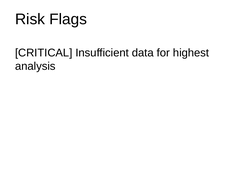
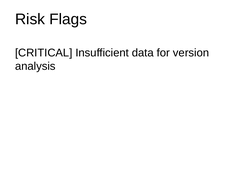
highest: highest -> version
